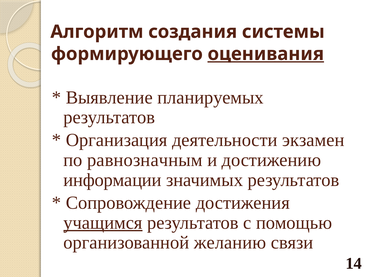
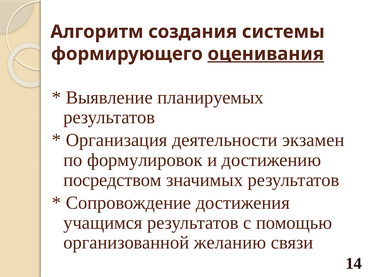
равнозначным: равнозначным -> формулировок
информации: информации -> посредством
учащимся underline: present -> none
